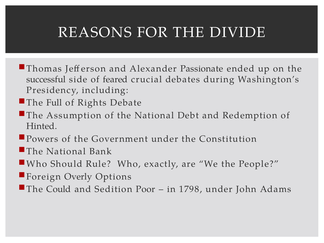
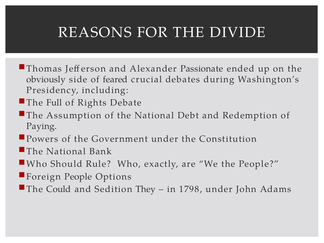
successful: successful -> obviously
Hinted: Hinted -> Paying
Foreign Overly: Overly -> People
Poor: Poor -> They
